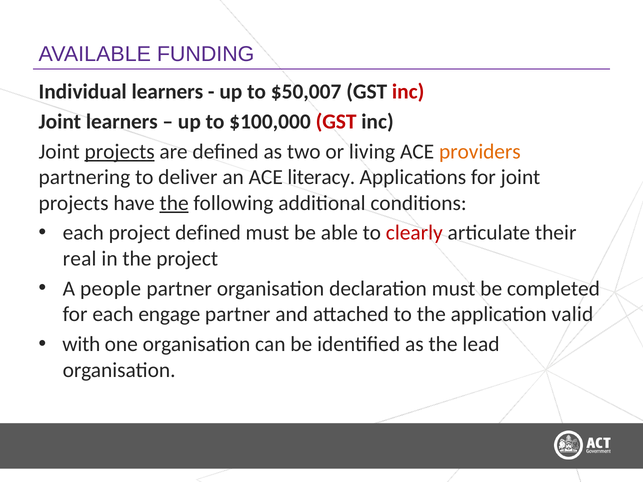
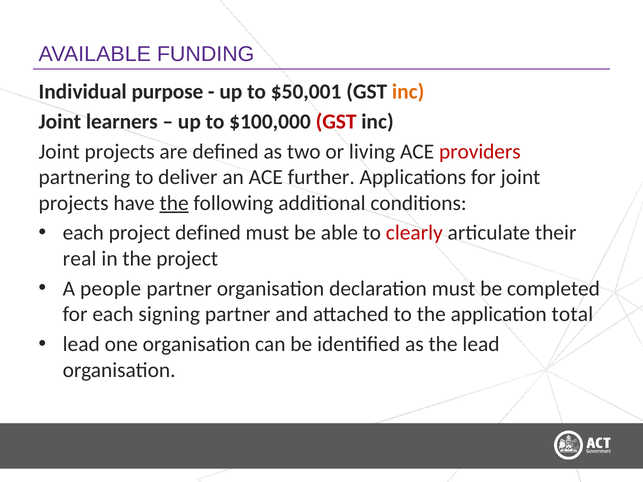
Individual learners: learners -> purpose
$50,007: $50,007 -> $50,001
inc at (408, 92) colour: red -> orange
projects at (120, 152) underline: present -> none
providers colour: orange -> red
literacy: literacy -> further
engage: engage -> signing
valid: valid -> total
with at (81, 344): with -> lead
